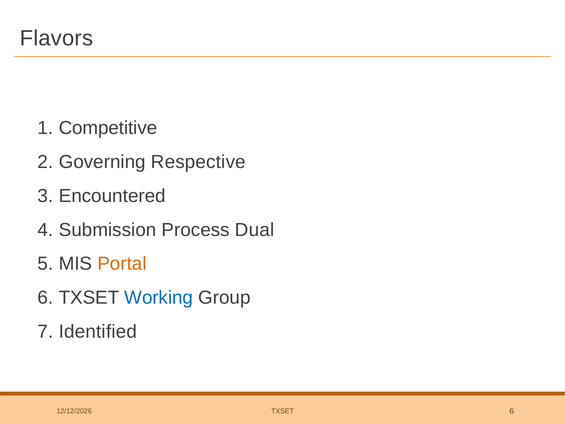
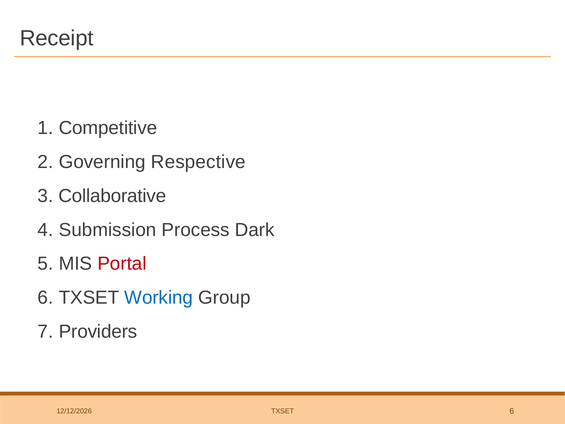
Flavors: Flavors -> Receipt
Encountered: Encountered -> Collaborative
Dual: Dual -> Dark
Portal colour: orange -> red
Identified: Identified -> Providers
